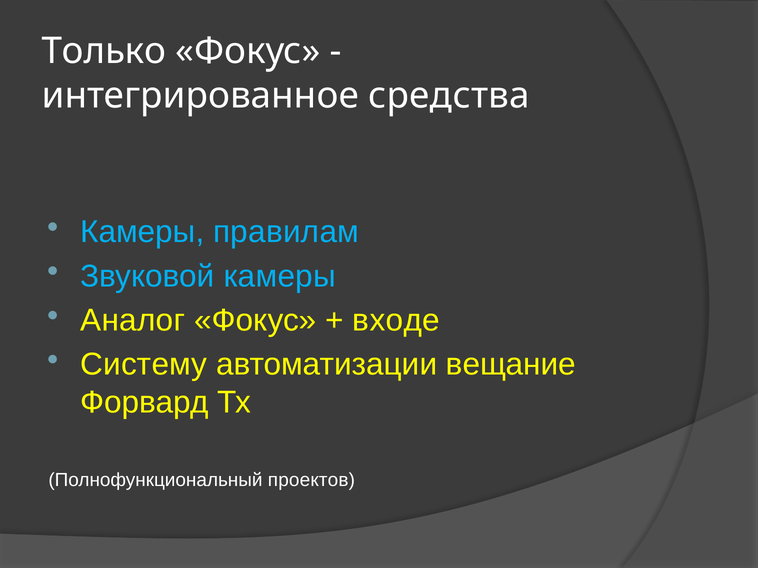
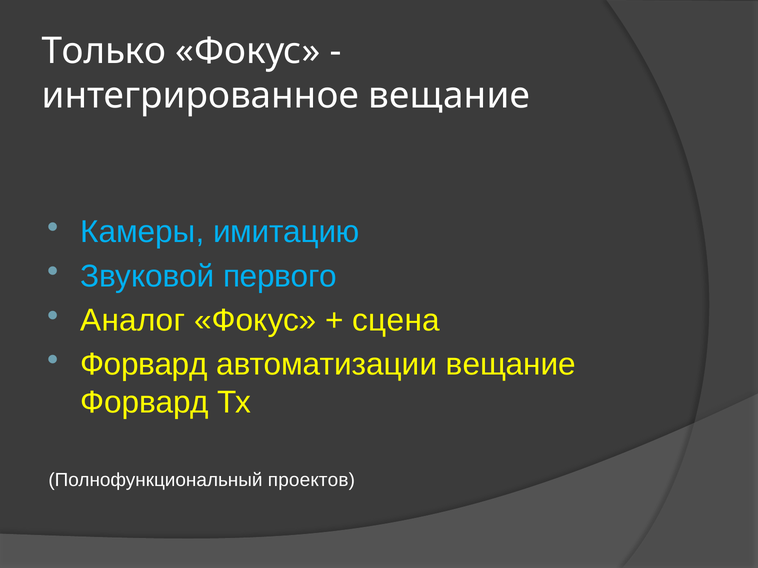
интегрированное средства: средства -> вещание
правилам: правилам -> имитацию
Звуковой камеры: камеры -> первого
входе: входе -> сцена
Систему at (144, 365): Систему -> Форвард
